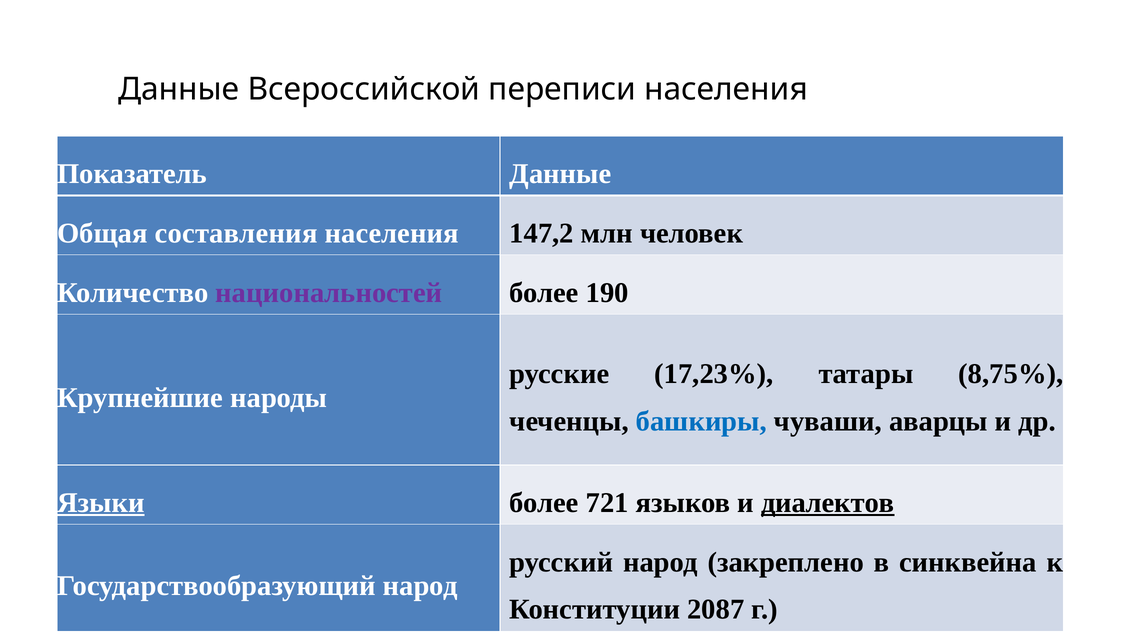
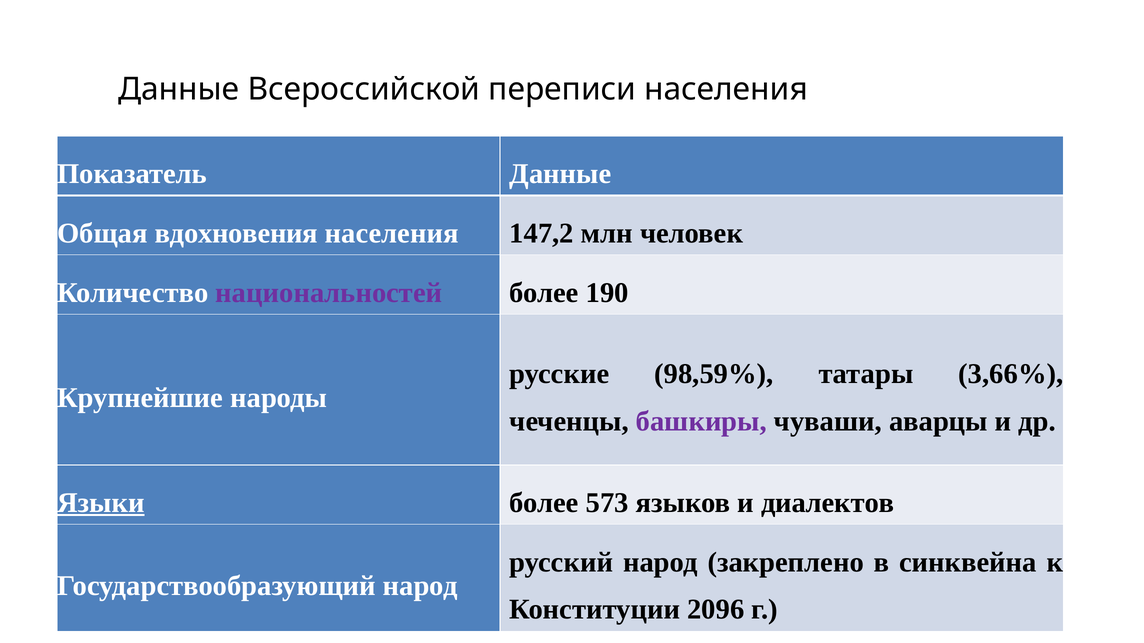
составления: составления -> вдохновения
17,23%: 17,23% -> 98,59%
8,75%: 8,75% -> 3,66%
башкиры colour: blue -> purple
721: 721 -> 573
диалектов underline: present -> none
2087: 2087 -> 2096
